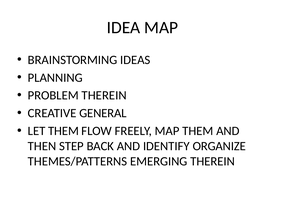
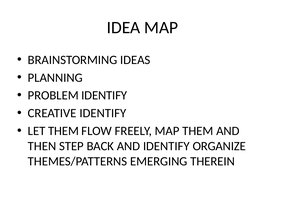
PROBLEM THEREIN: THEREIN -> IDENTIFY
CREATIVE GENERAL: GENERAL -> IDENTIFY
